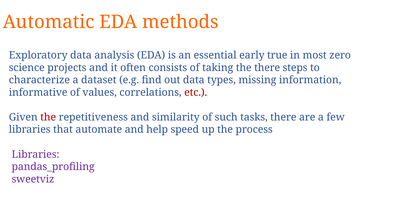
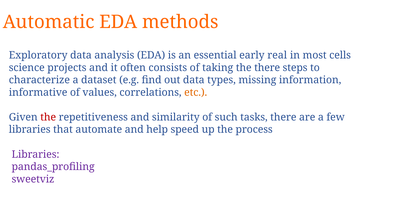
true: true -> real
zero: zero -> cells
etc colour: red -> orange
